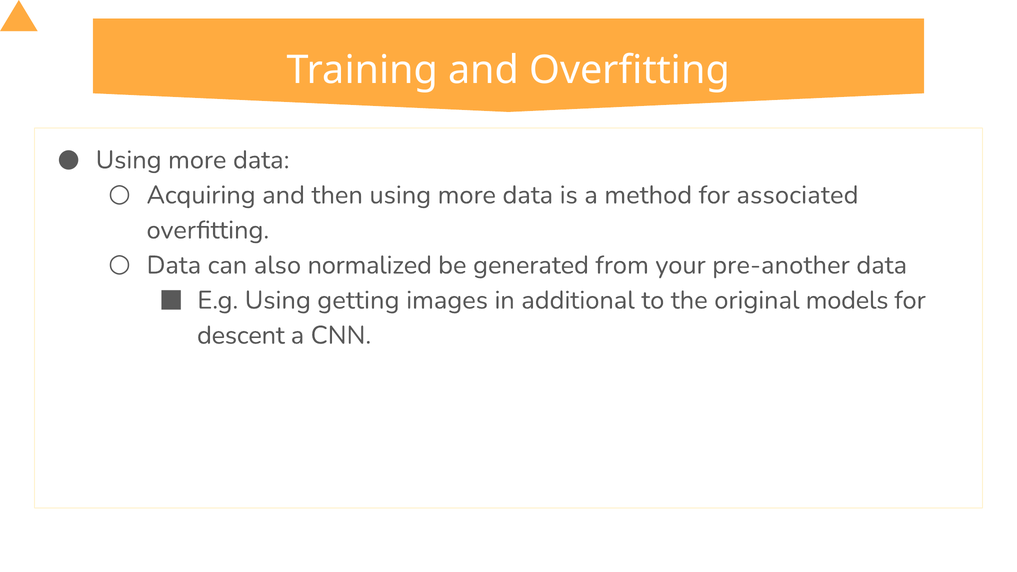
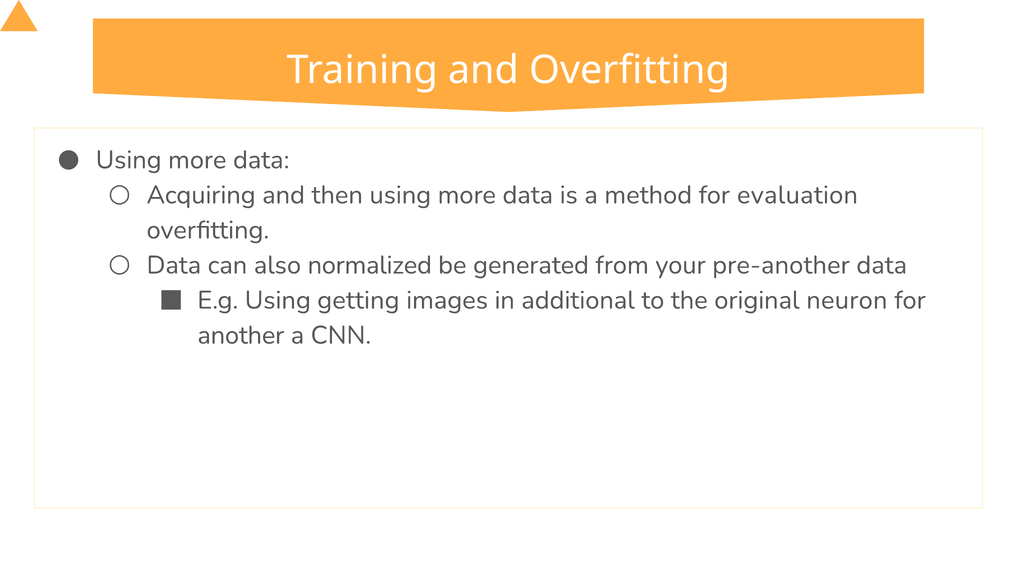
associated: associated -> evaluation
models: models -> neuron
descent: descent -> another
